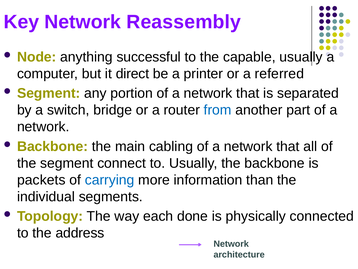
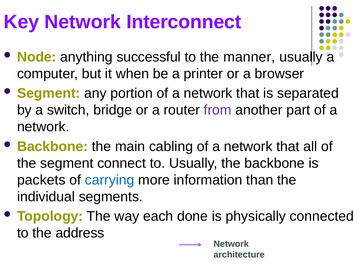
Reassembly: Reassembly -> Interconnect
capable: capable -> manner
direct: direct -> when
referred: referred -> browser
from colour: blue -> purple
